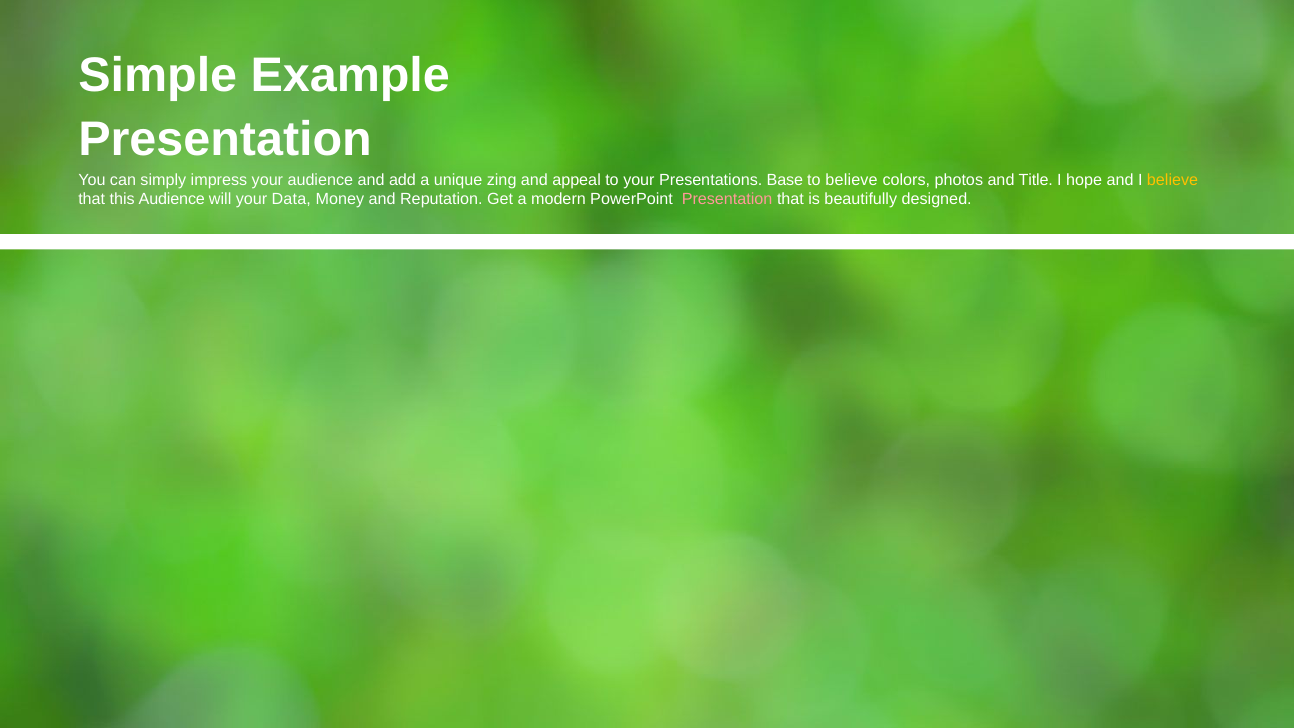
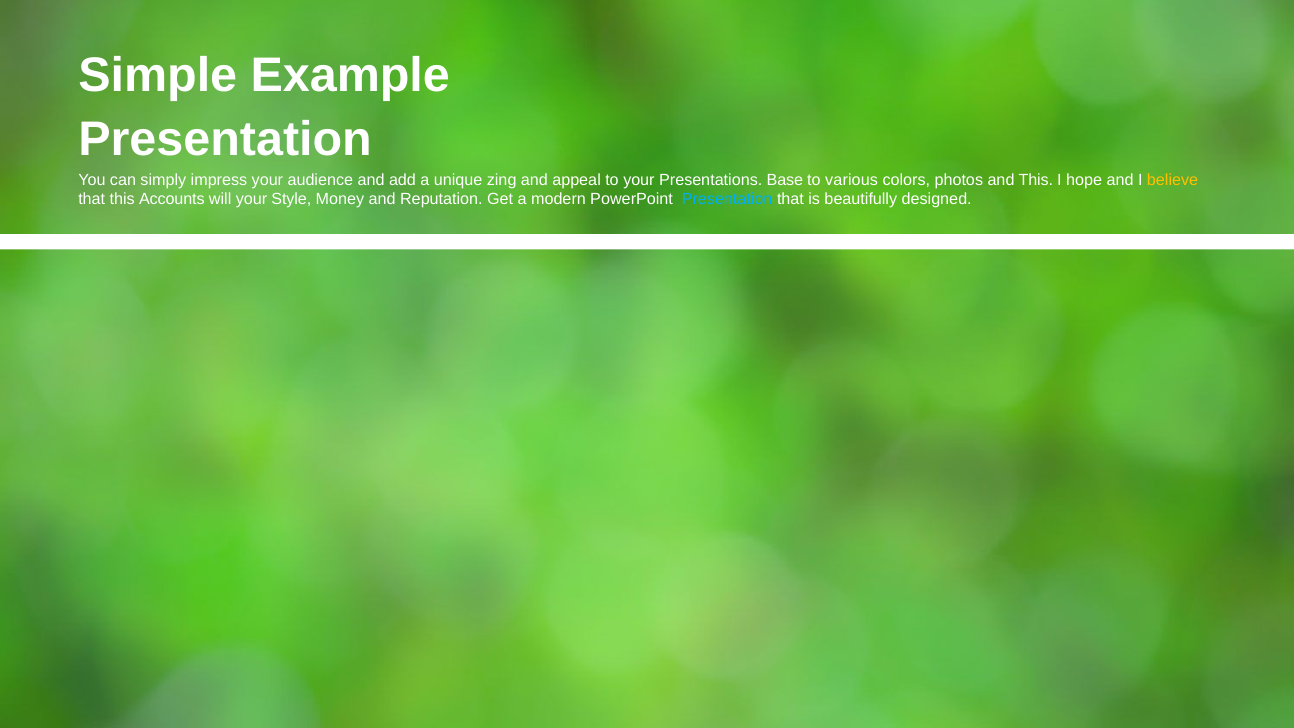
to believe: believe -> various
and Title: Title -> This
this Audience: Audience -> Accounts
Data: Data -> Style
Presentation at (727, 199) colour: pink -> light blue
